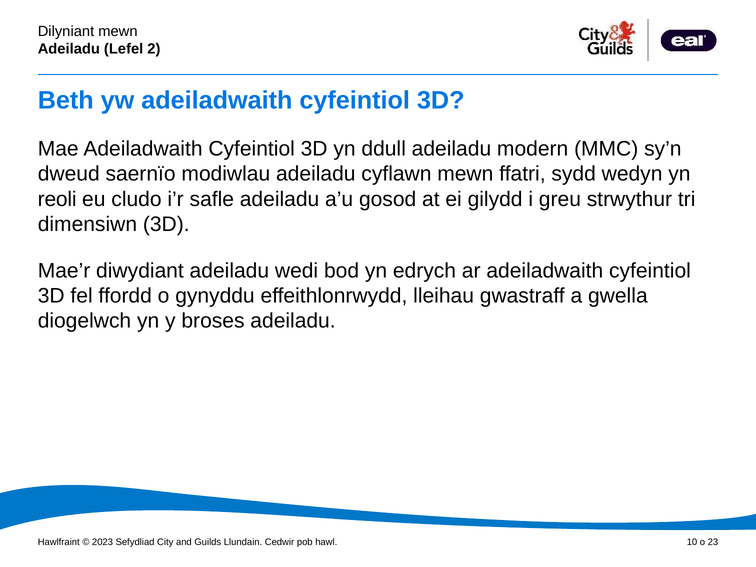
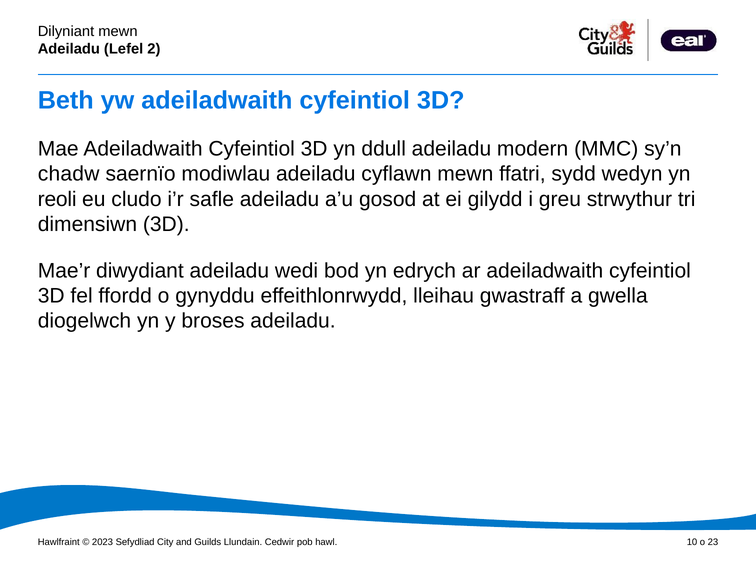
dweud: dweud -> chadw
